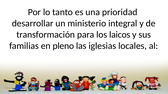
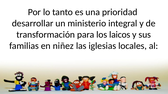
pleno: pleno -> niñez
